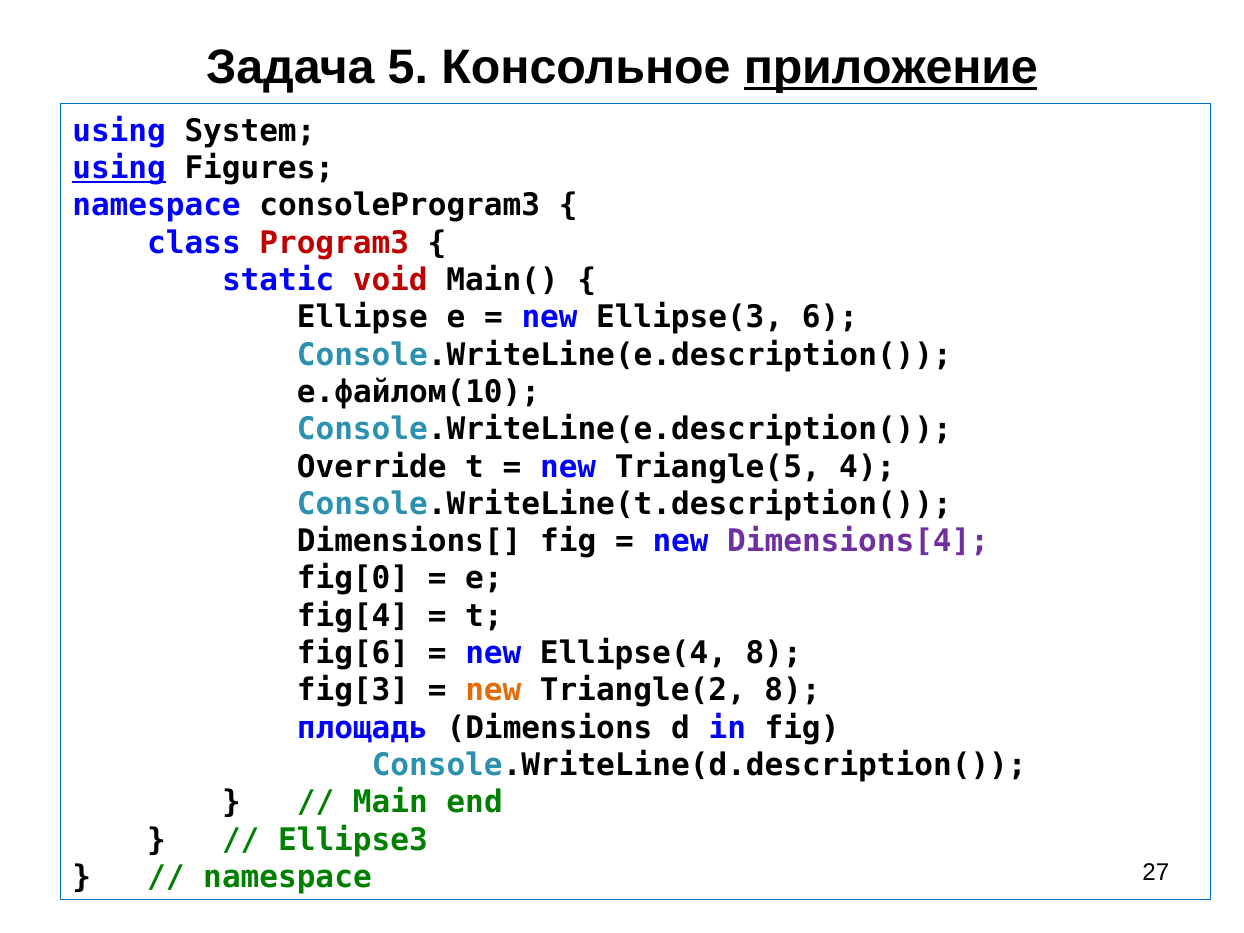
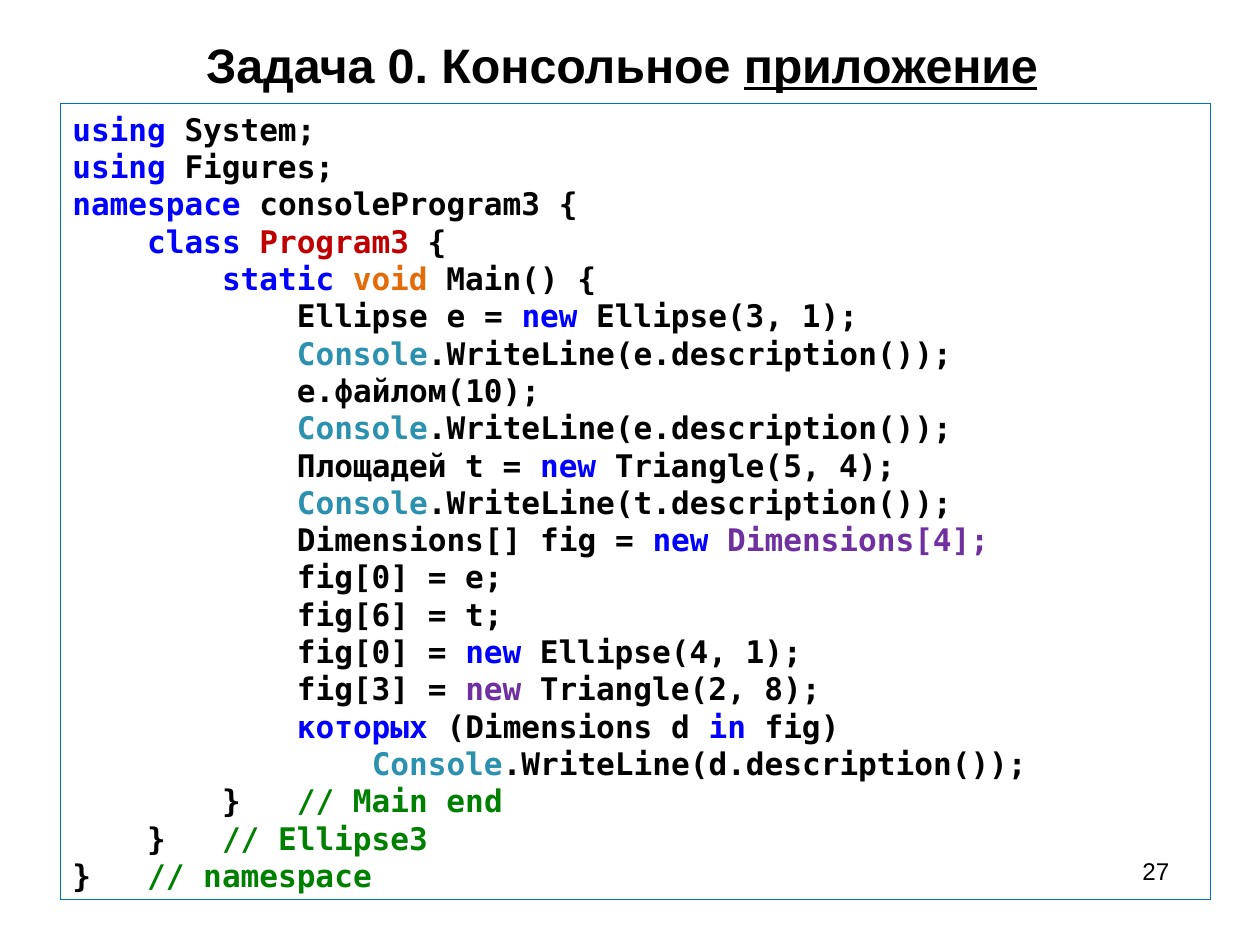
5: 5 -> 0
using at (119, 168) underline: present -> none
void colour: red -> orange
Ellipse(3 6: 6 -> 1
Override: Override -> Площадей
fig[4: fig[4 -> fig[6
fig[6 at (353, 653): fig[6 -> fig[0
Ellipse(4 8: 8 -> 1
new at (493, 691) colour: orange -> purple
площадь: площадь -> которых
